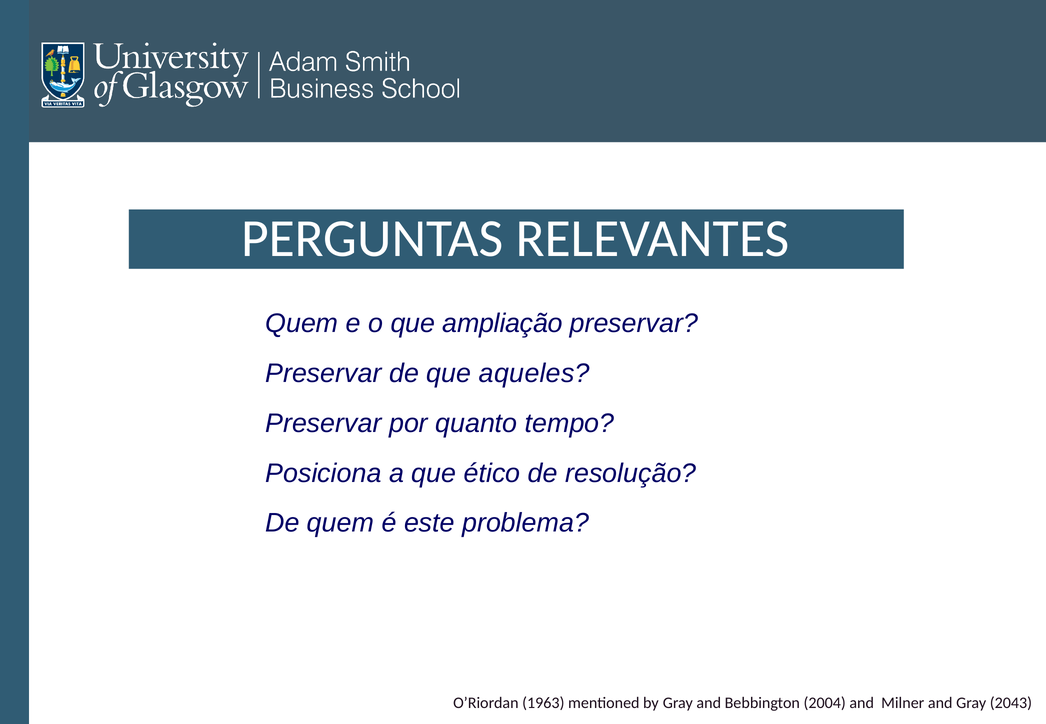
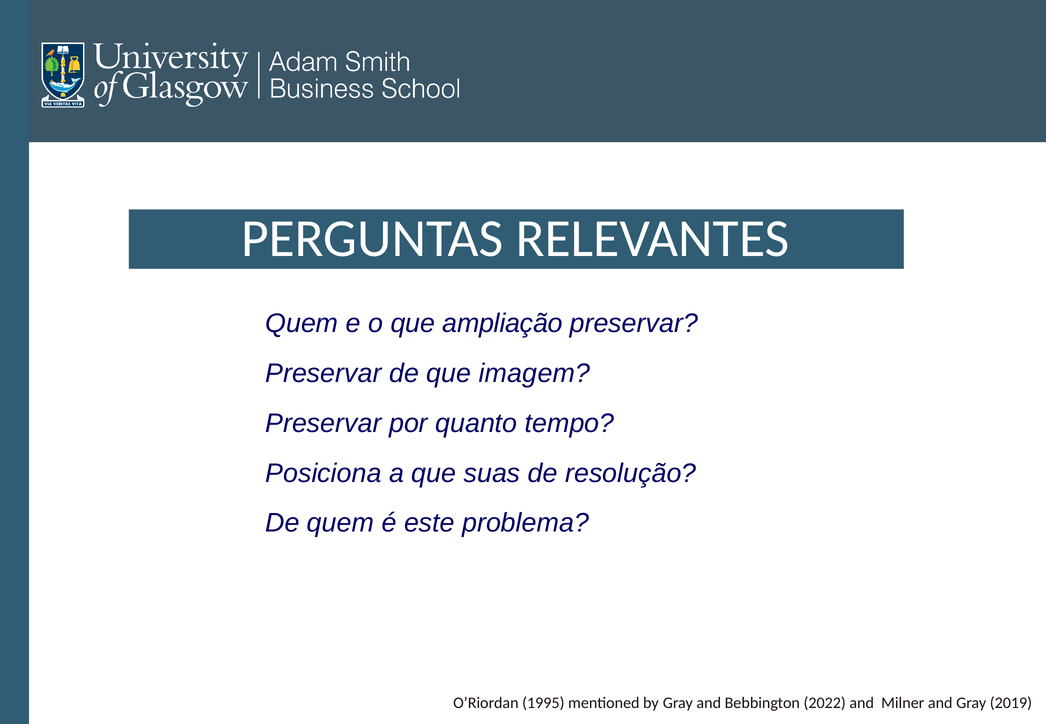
aqueles: aqueles -> imagem
ético: ético -> suas
1963: 1963 -> 1995
2004: 2004 -> 2022
2043: 2043 -> 2019
